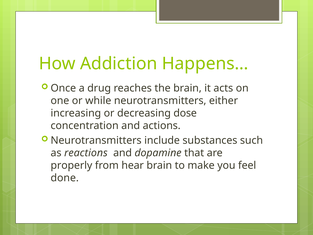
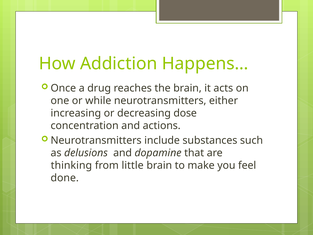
reactions: reactions -> delusions
properly: properly -> thinking
hear: hear -> little
